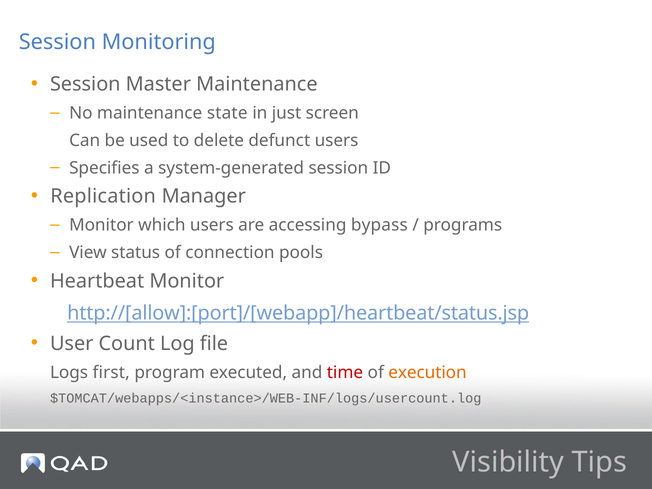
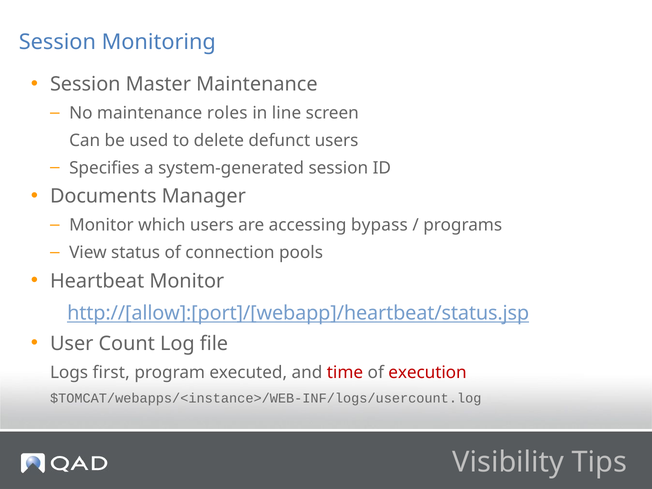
state: state -> roles
just: just -> line
Replication: Replication -> Documents
execution colour: orange -> red
